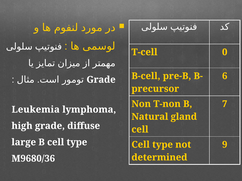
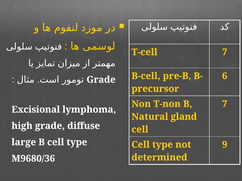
T-cell 0: 0 -> 7
Leukemia: Leukemia -> Excisional
